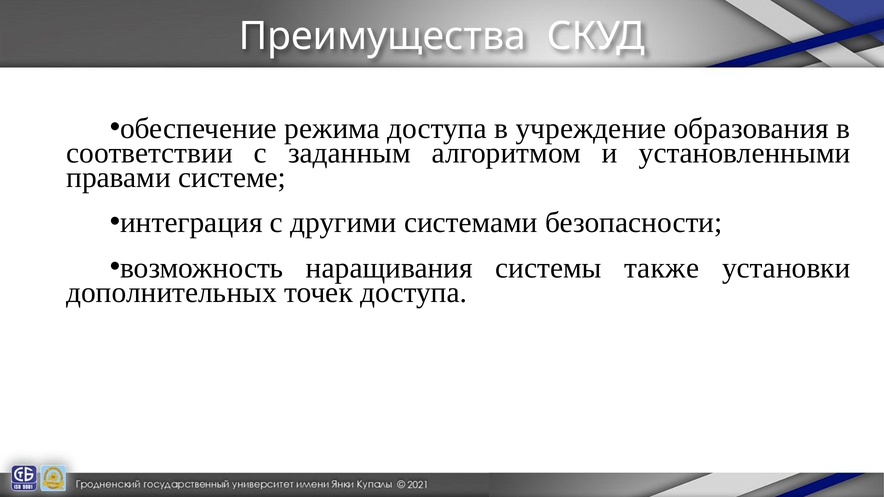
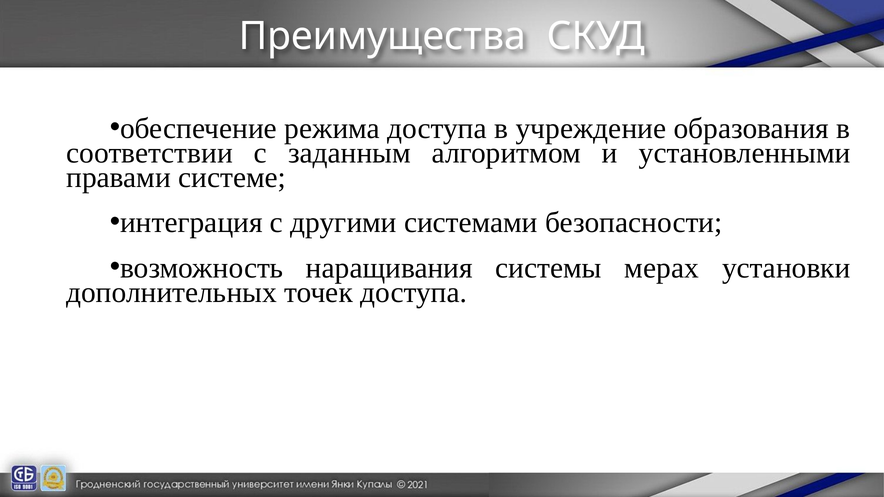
также: также -> мерах
